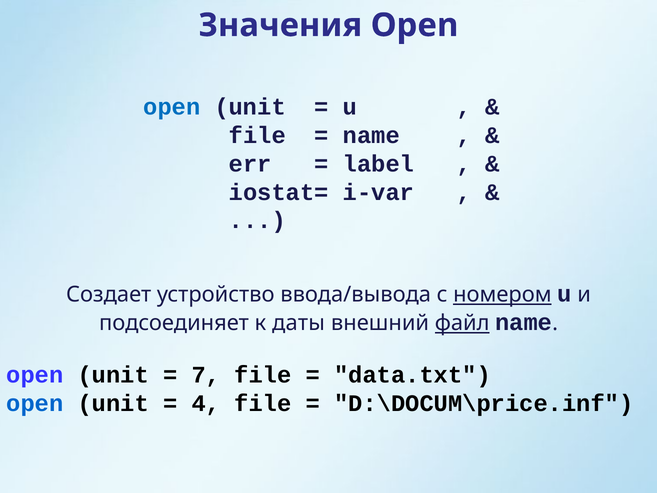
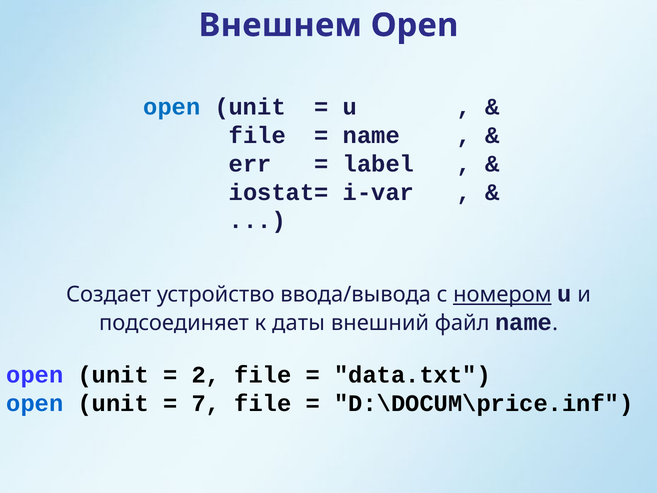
Значения: Значения -> Внешнем
файл underline: present -> none
7: 7 -> 2
4: 4 -> 7
